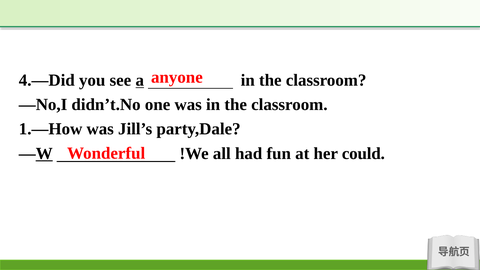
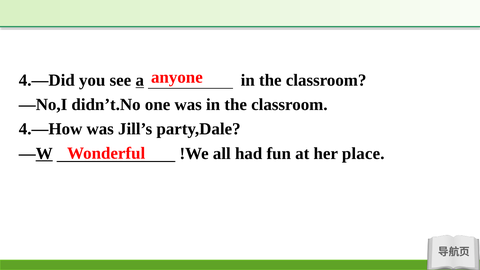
1.—How: 1.—How -> 4.—How
could: could -> place
